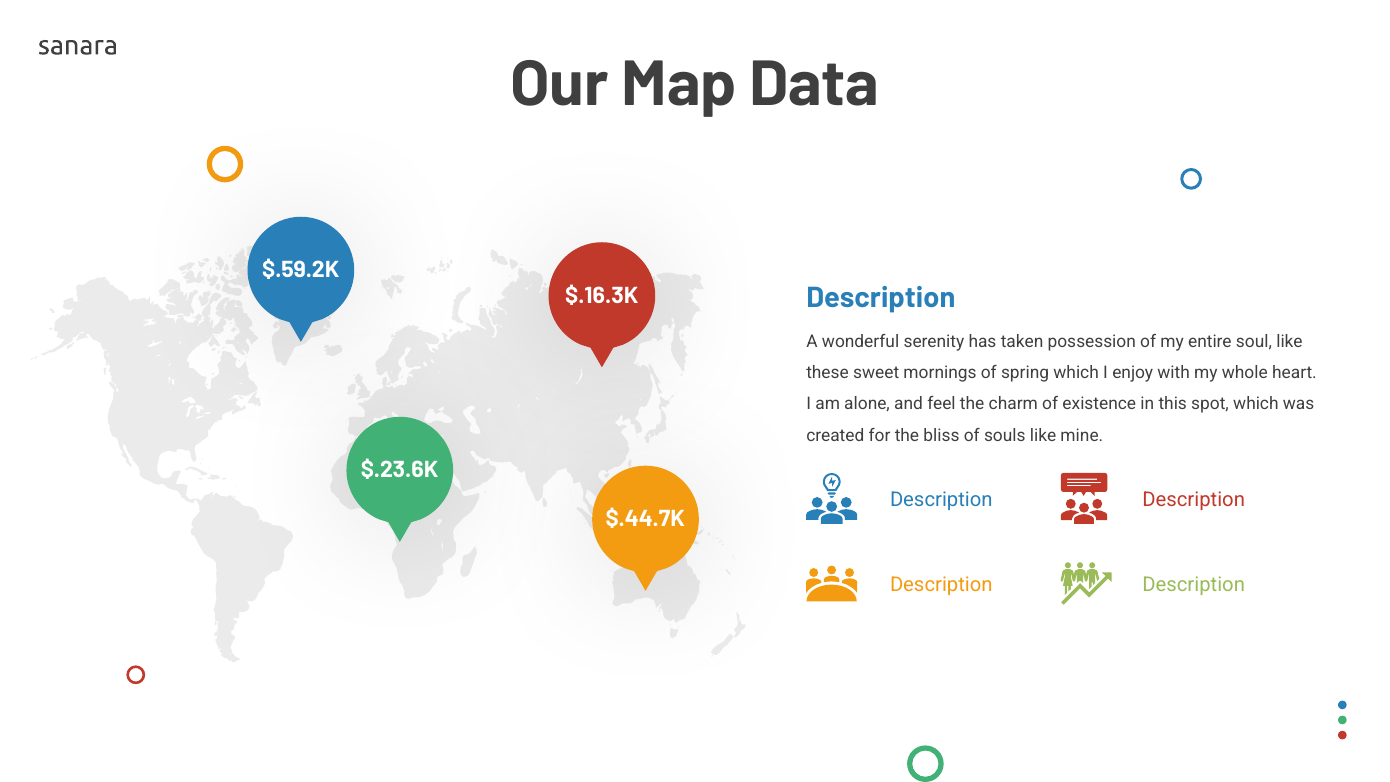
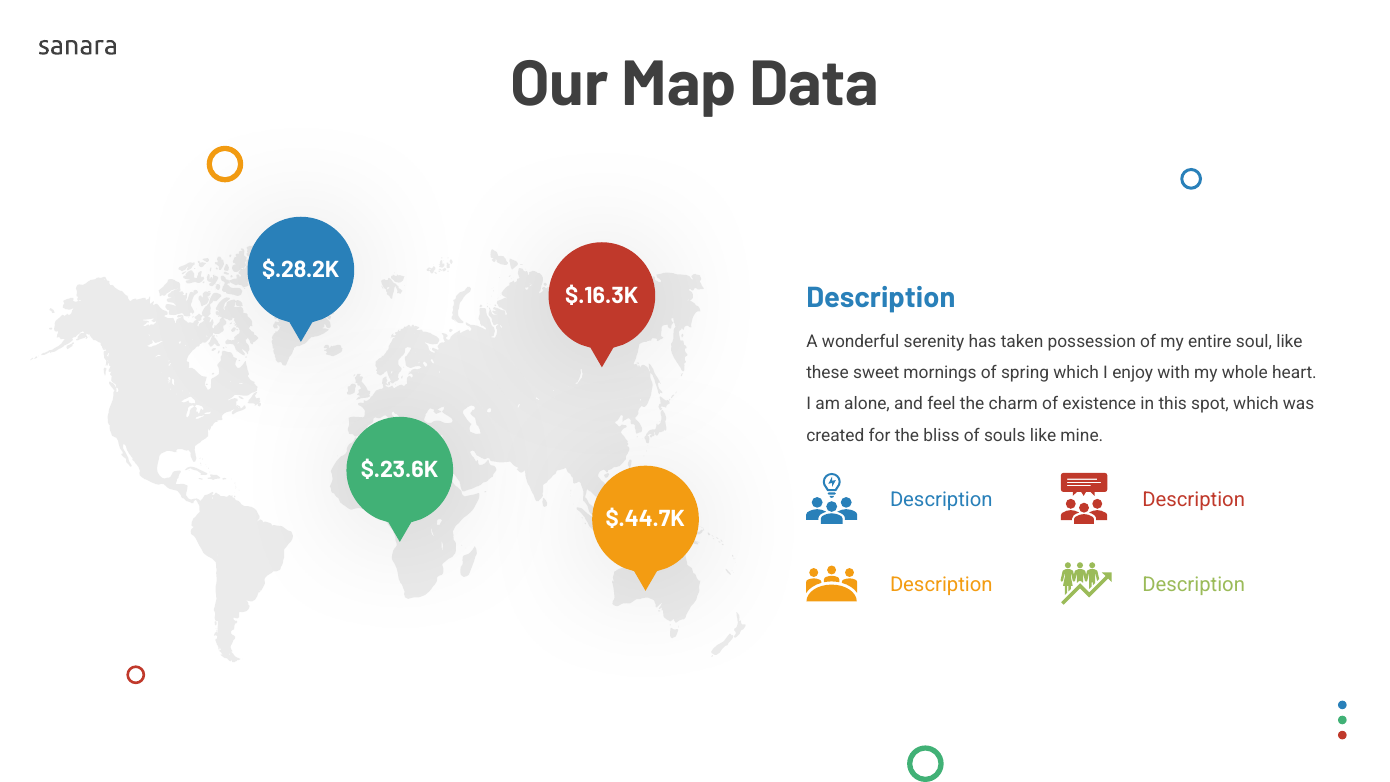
$.59.2K: $.59.2K -> $.28.2K
